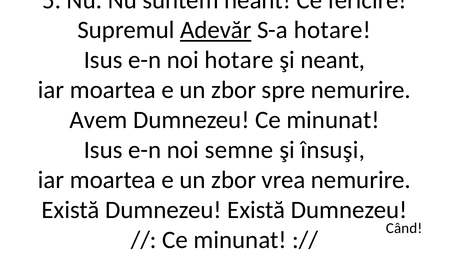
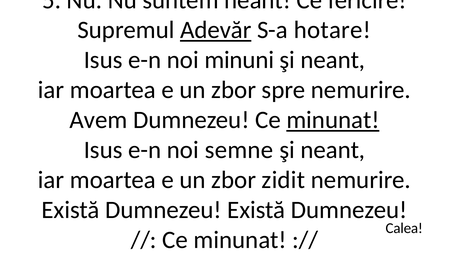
noi hotare: hotare -> minuni
minunat at (333, 120) underline: none -> present
însuşi at (333, 150): însuşi -> neant
vrea: vrea -> zidit
Când: Când -> Calea
